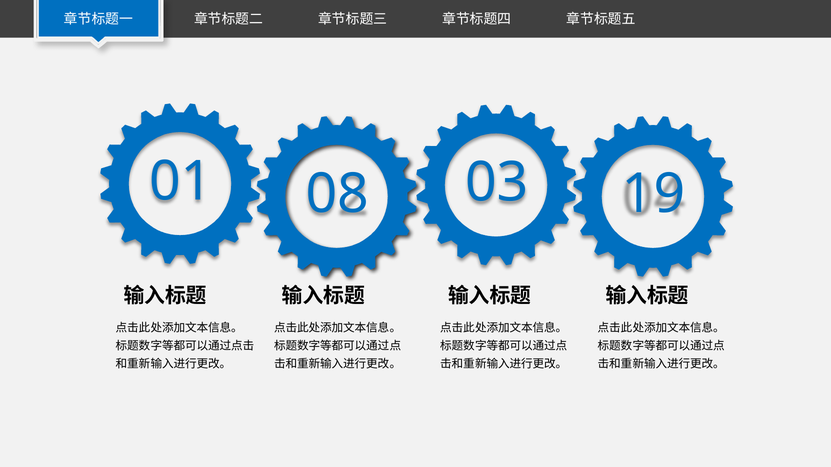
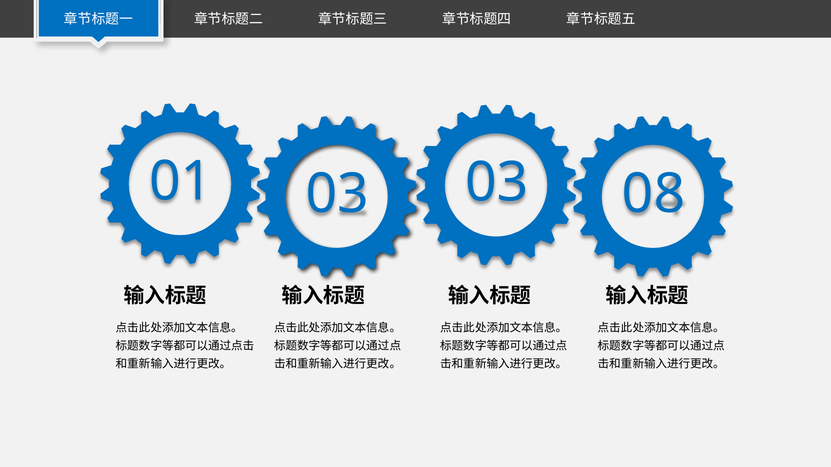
01 08: 08 -> 03
19: 19 -> 08
